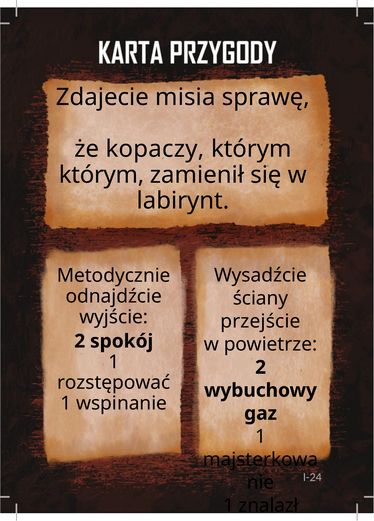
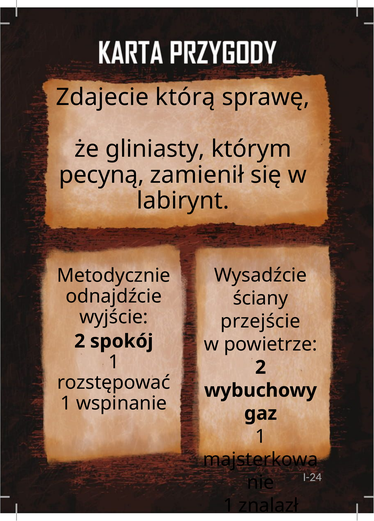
misia: misia -> którą
kopaczy: kopaczy -> gliniasty
którym at (102, 175): którym -> pecyną
